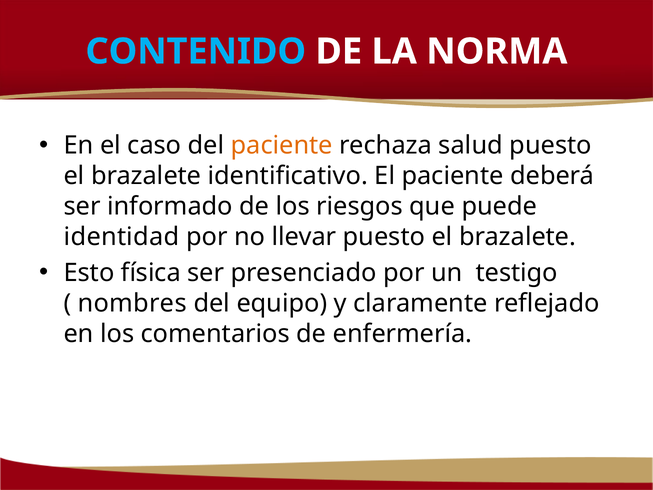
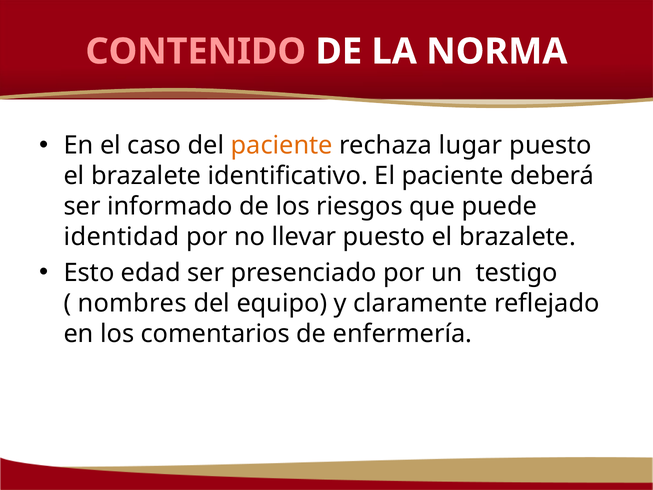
CONTENIDO colour: light blue -> pink
salud: salud -> lugar
física: física -> edad
